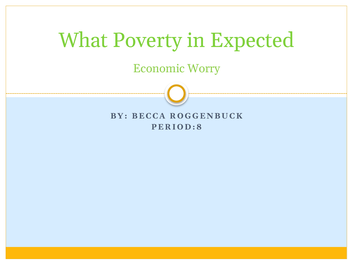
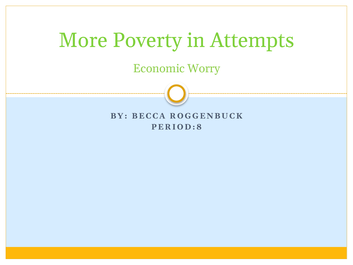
What: What -> More
Expected: Expected -> Attempts
